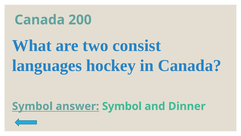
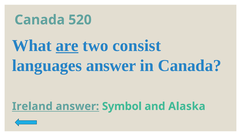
200: 200 -> 520
are underline: none -> present
languages hockey: hockey -> answer
Symbol at (32, 106): Symbol -> Ireland
Dinner: Dinner -> Alaska
